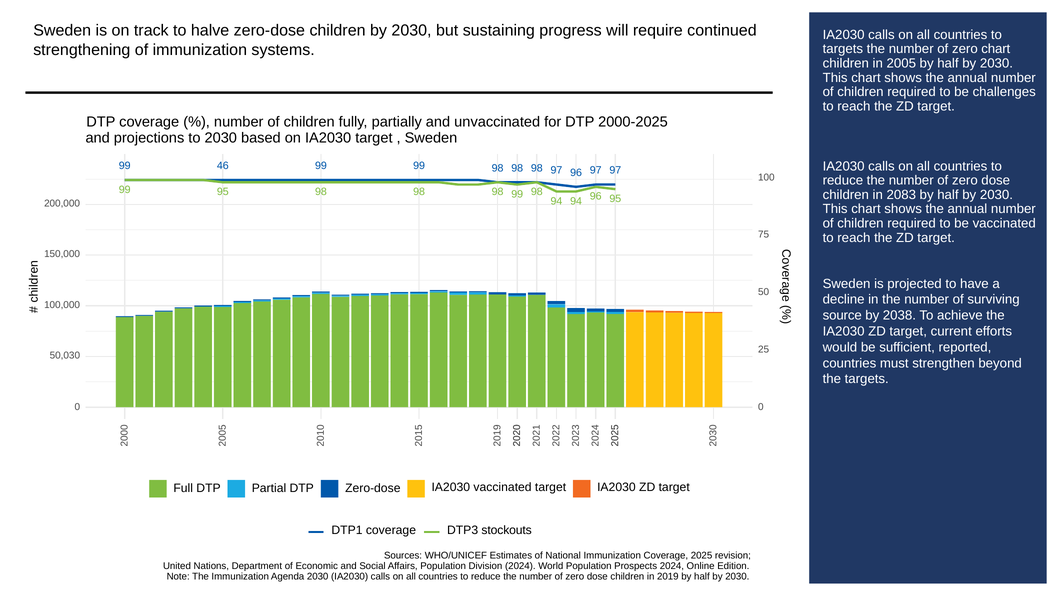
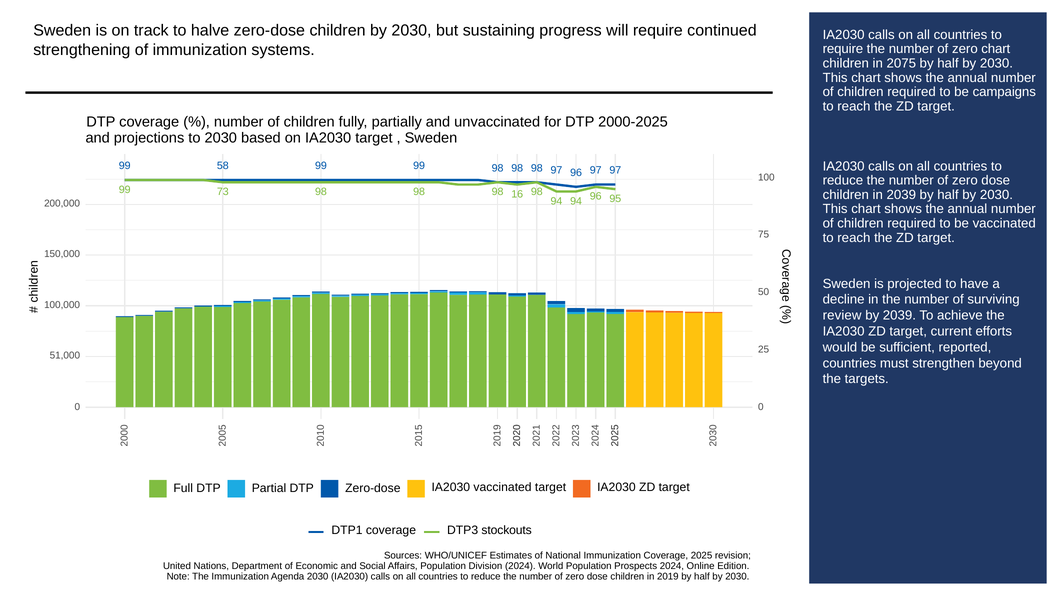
targets at (843, 49): targets -> require
2005: 2005 -> 2075
challenges: challenges -> campaigns
46: 46 -> 58
99 95: 95 -> 73
98 99: 99 -> 16
in 2083: 2083 -> 2039
source: source -> review
by 2038: 2038 -> 2039
50,030: 50,030 -> 51,000
